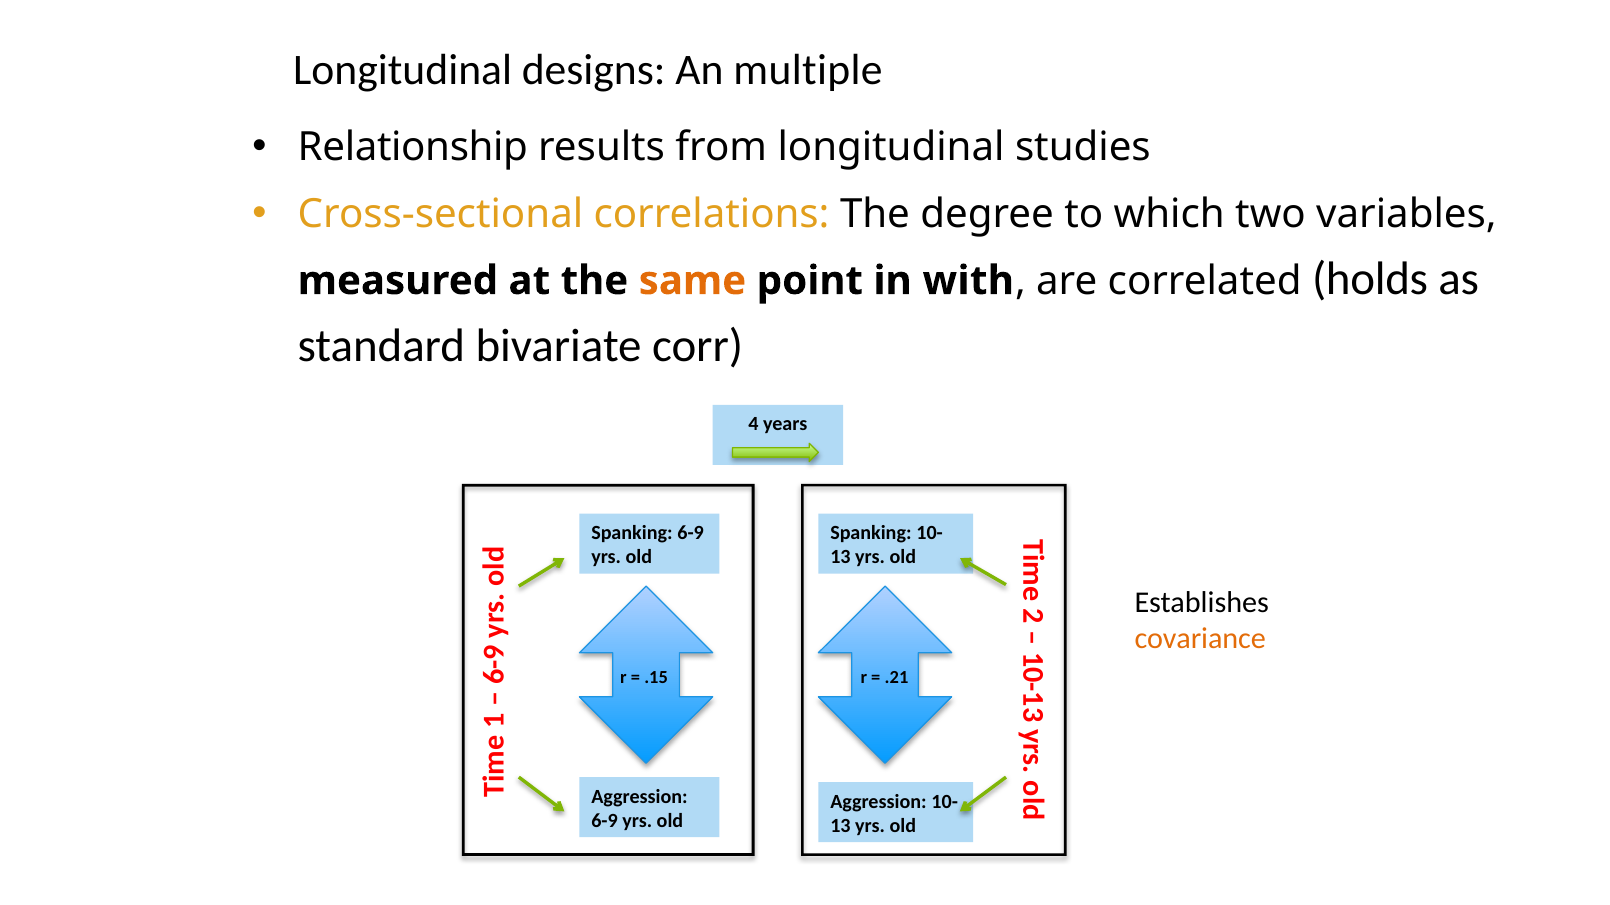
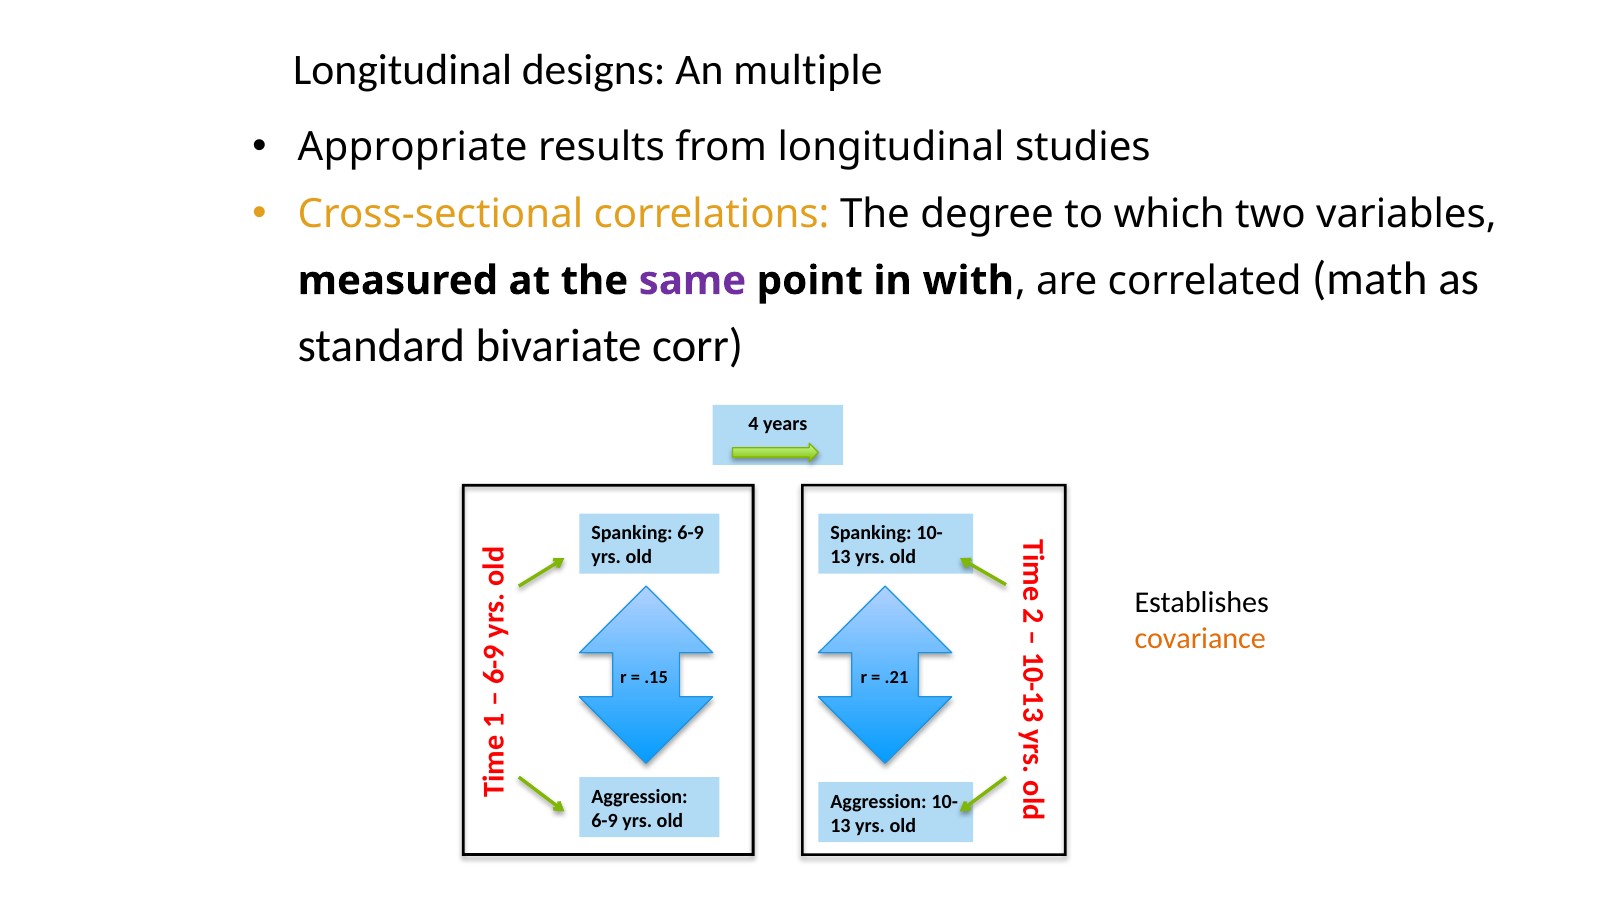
Relationship: Relationship -> Appropriate
same colour: orange -> purple
holds: holds -> math
